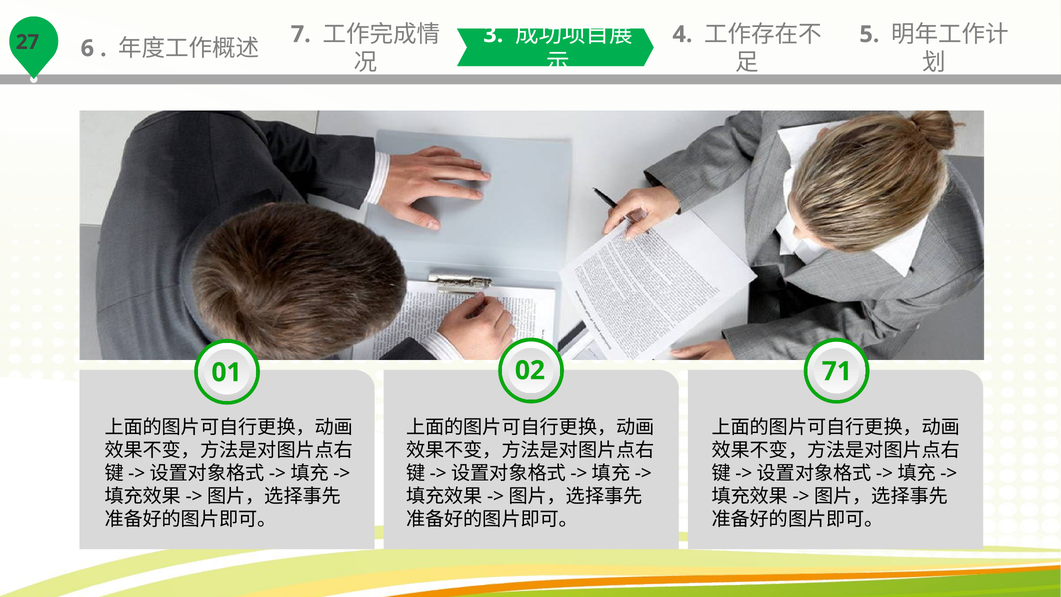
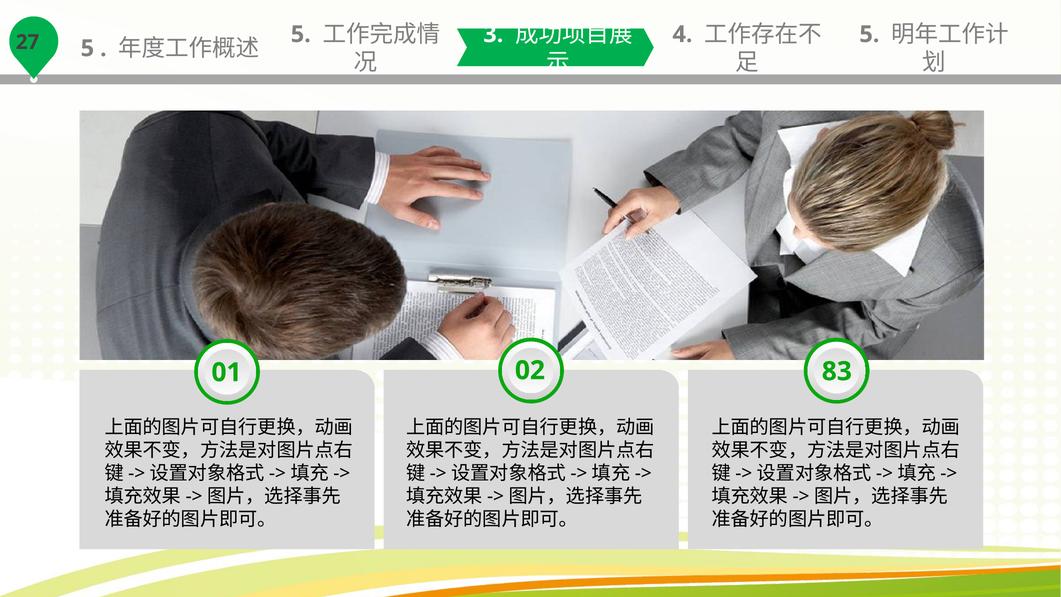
6 at (87, 48): 6 -> 5
7 at (301, 34): 7 -> 5
71: 71 -> 83
